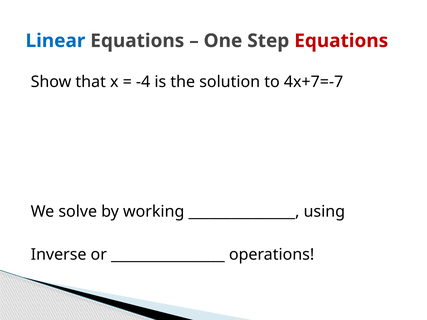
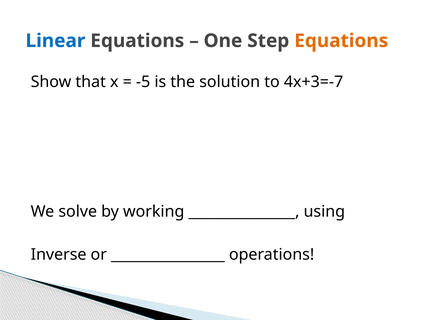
Equations at (341, 41) colour: red -> orange
-4: -4 -> -5
4x+7=-7: 4x+7=-7 -> 4x+3=-7
